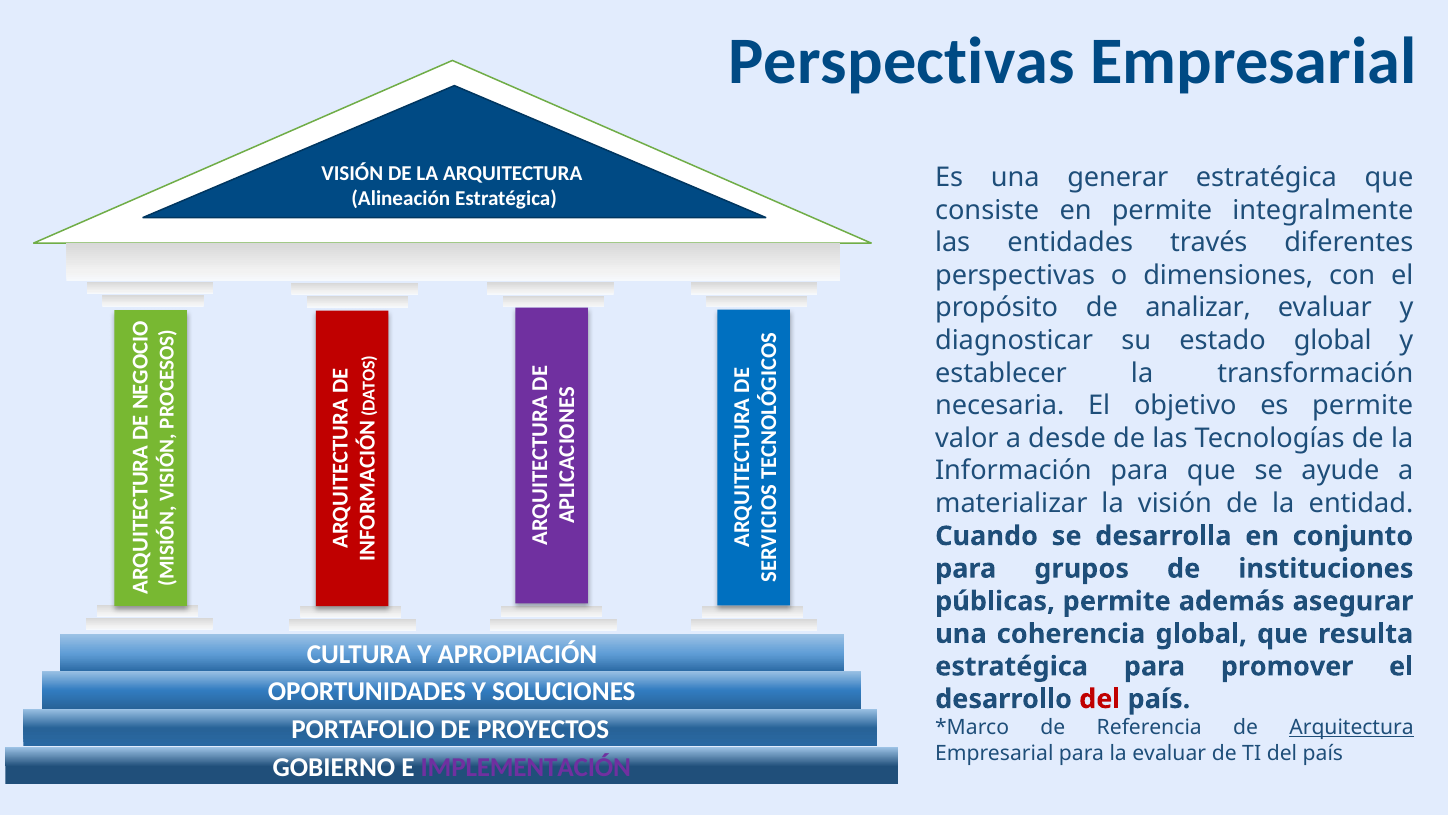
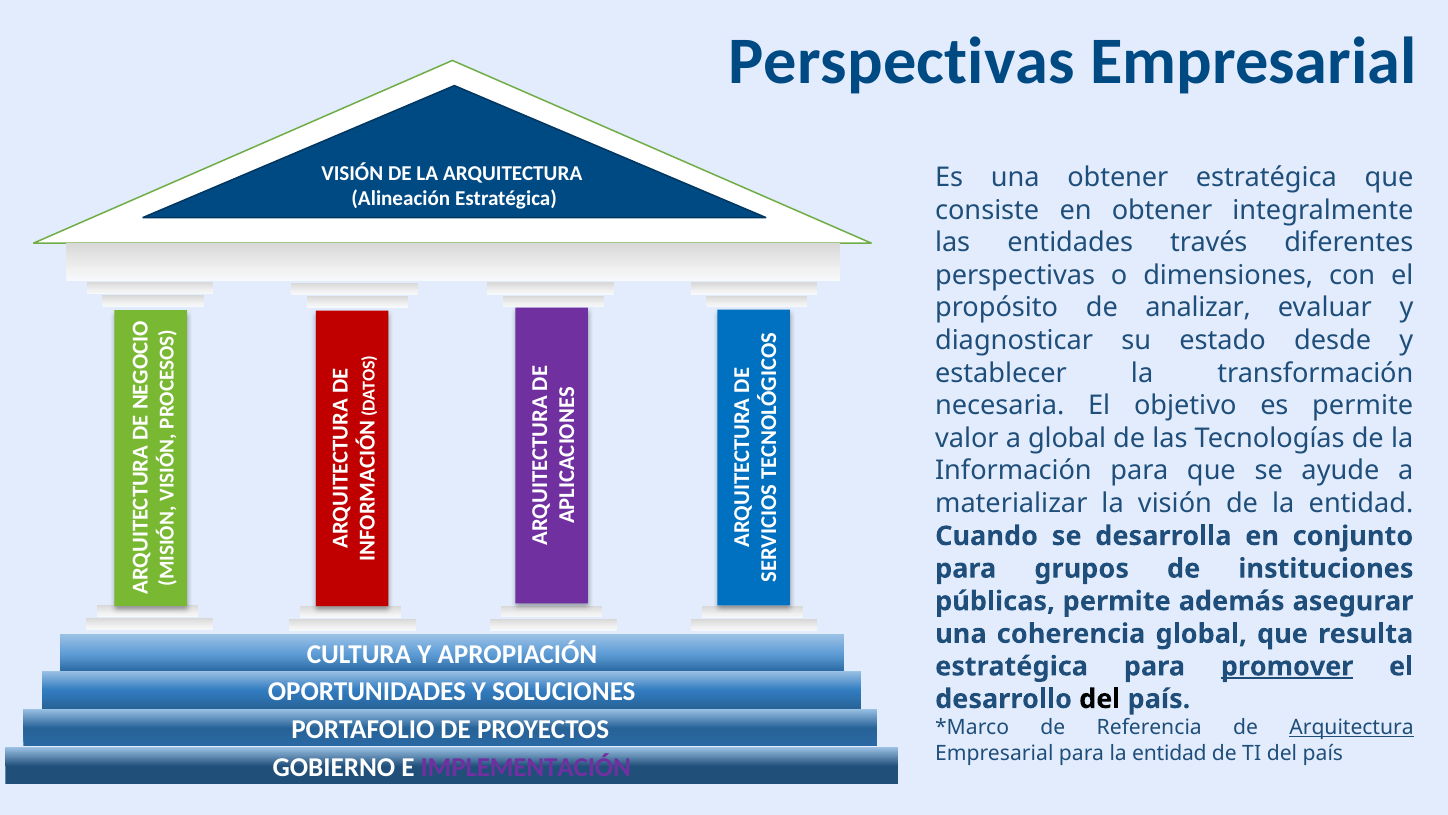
una generar: generar -> obtener
en permite: permite -> obtener
estado global: global -> desde
a desde: desde -> global
promover underline: none -> present
del at (1100, 699) colour: red -> black
para la evaluar: evaluar -> entidad
